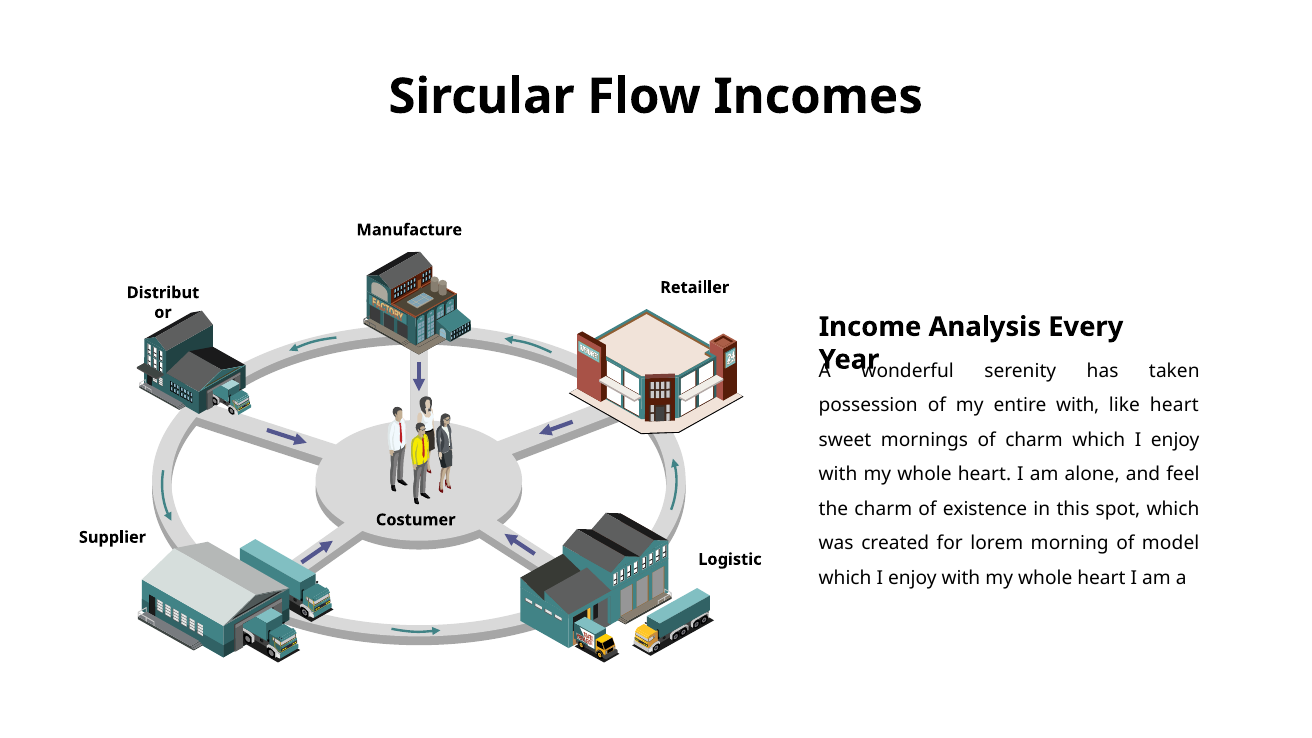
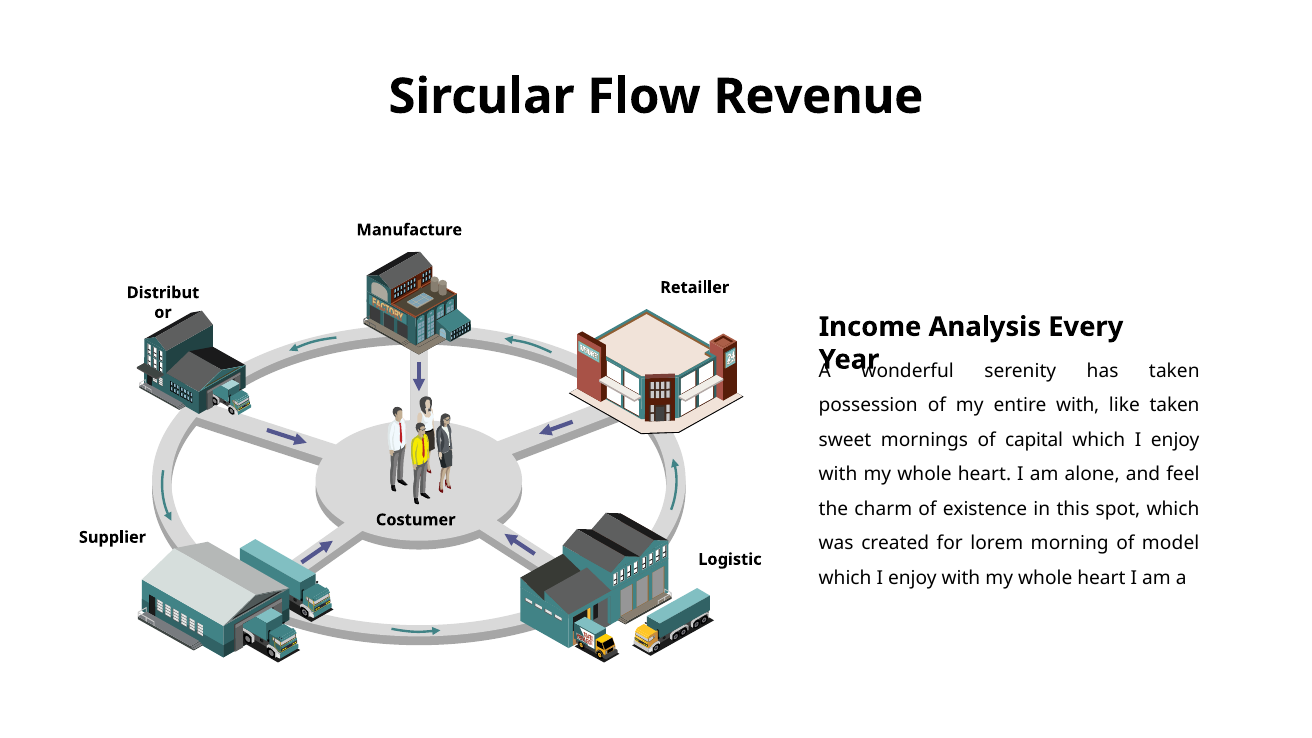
Incomes: Incomes -> Revenue
like heart: heart -> taken
of charm: charm -> capital
